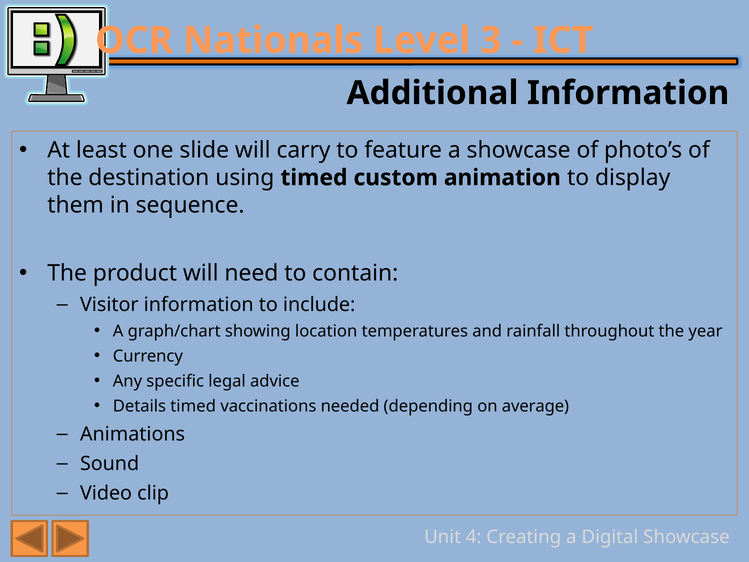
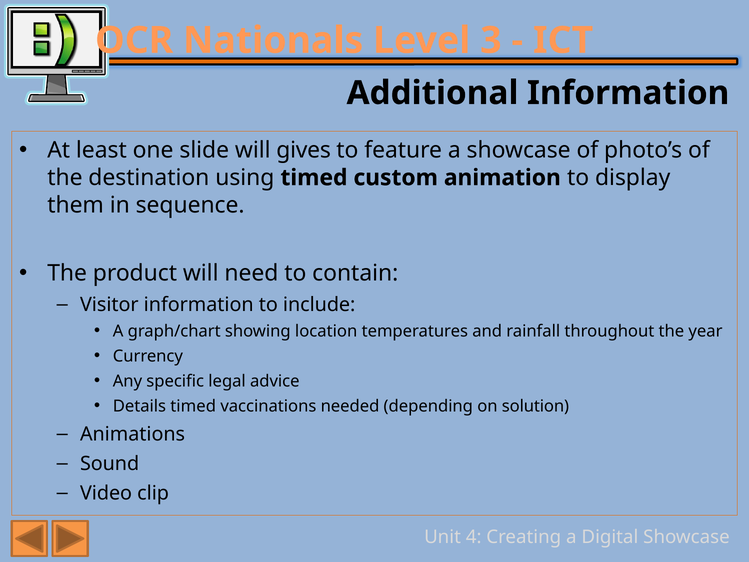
carry: carry -> gives
average: average -> solution
